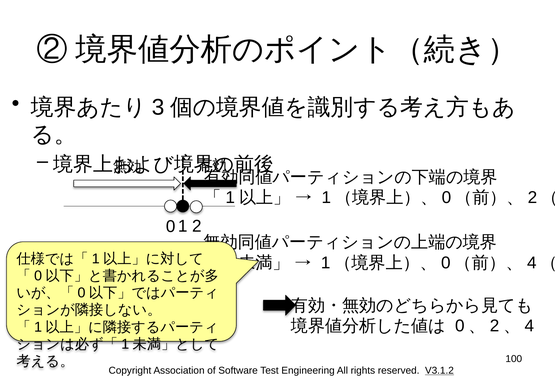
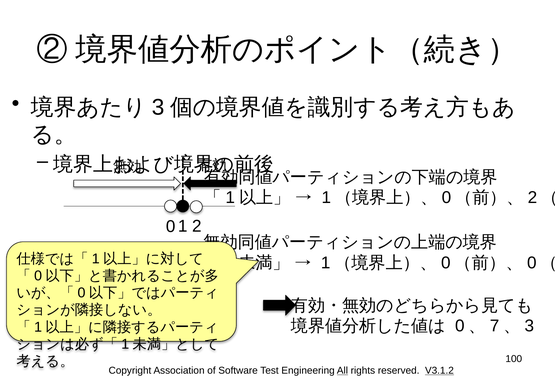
4 at (532, 263): 4 -> 0
2 at (495, 326): 2 -> 7
4 at (529, 326): 4 -> 3
All underline: none -> present
